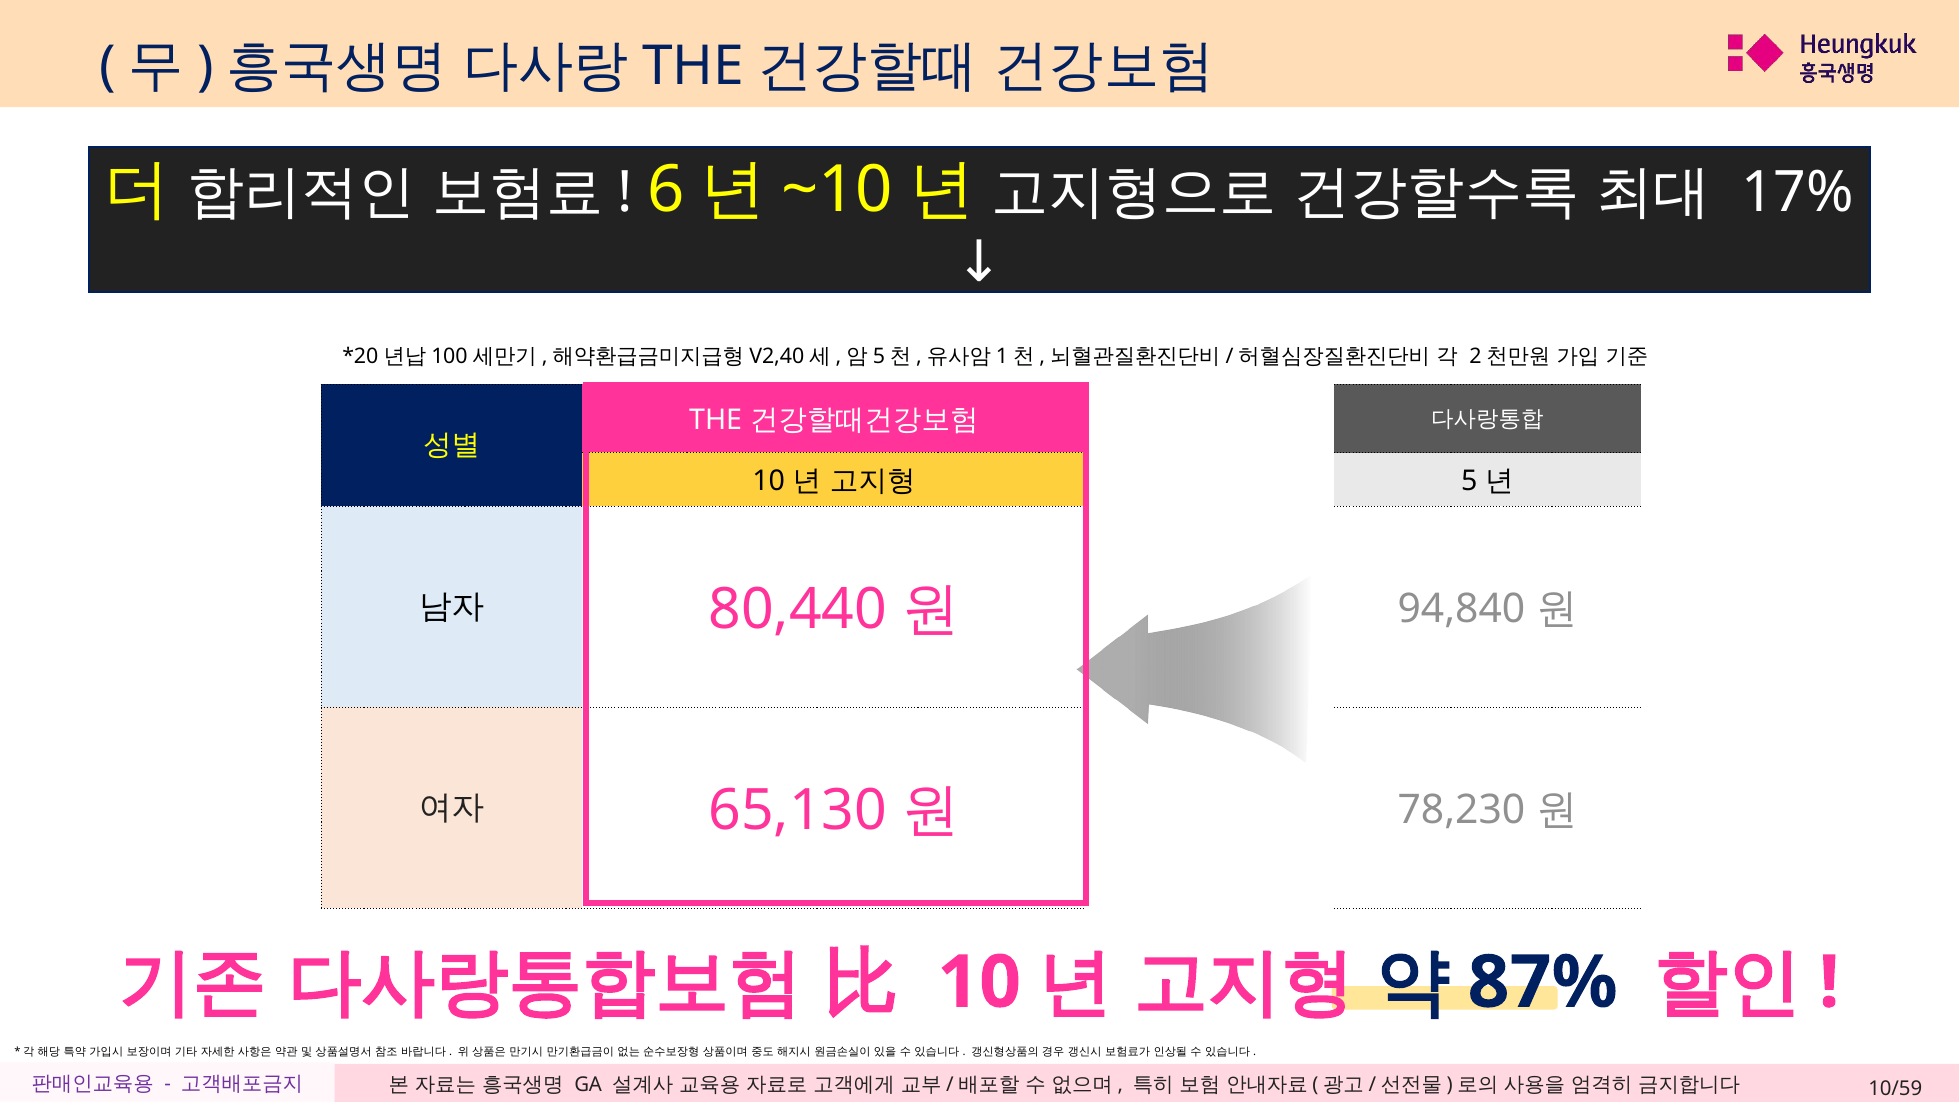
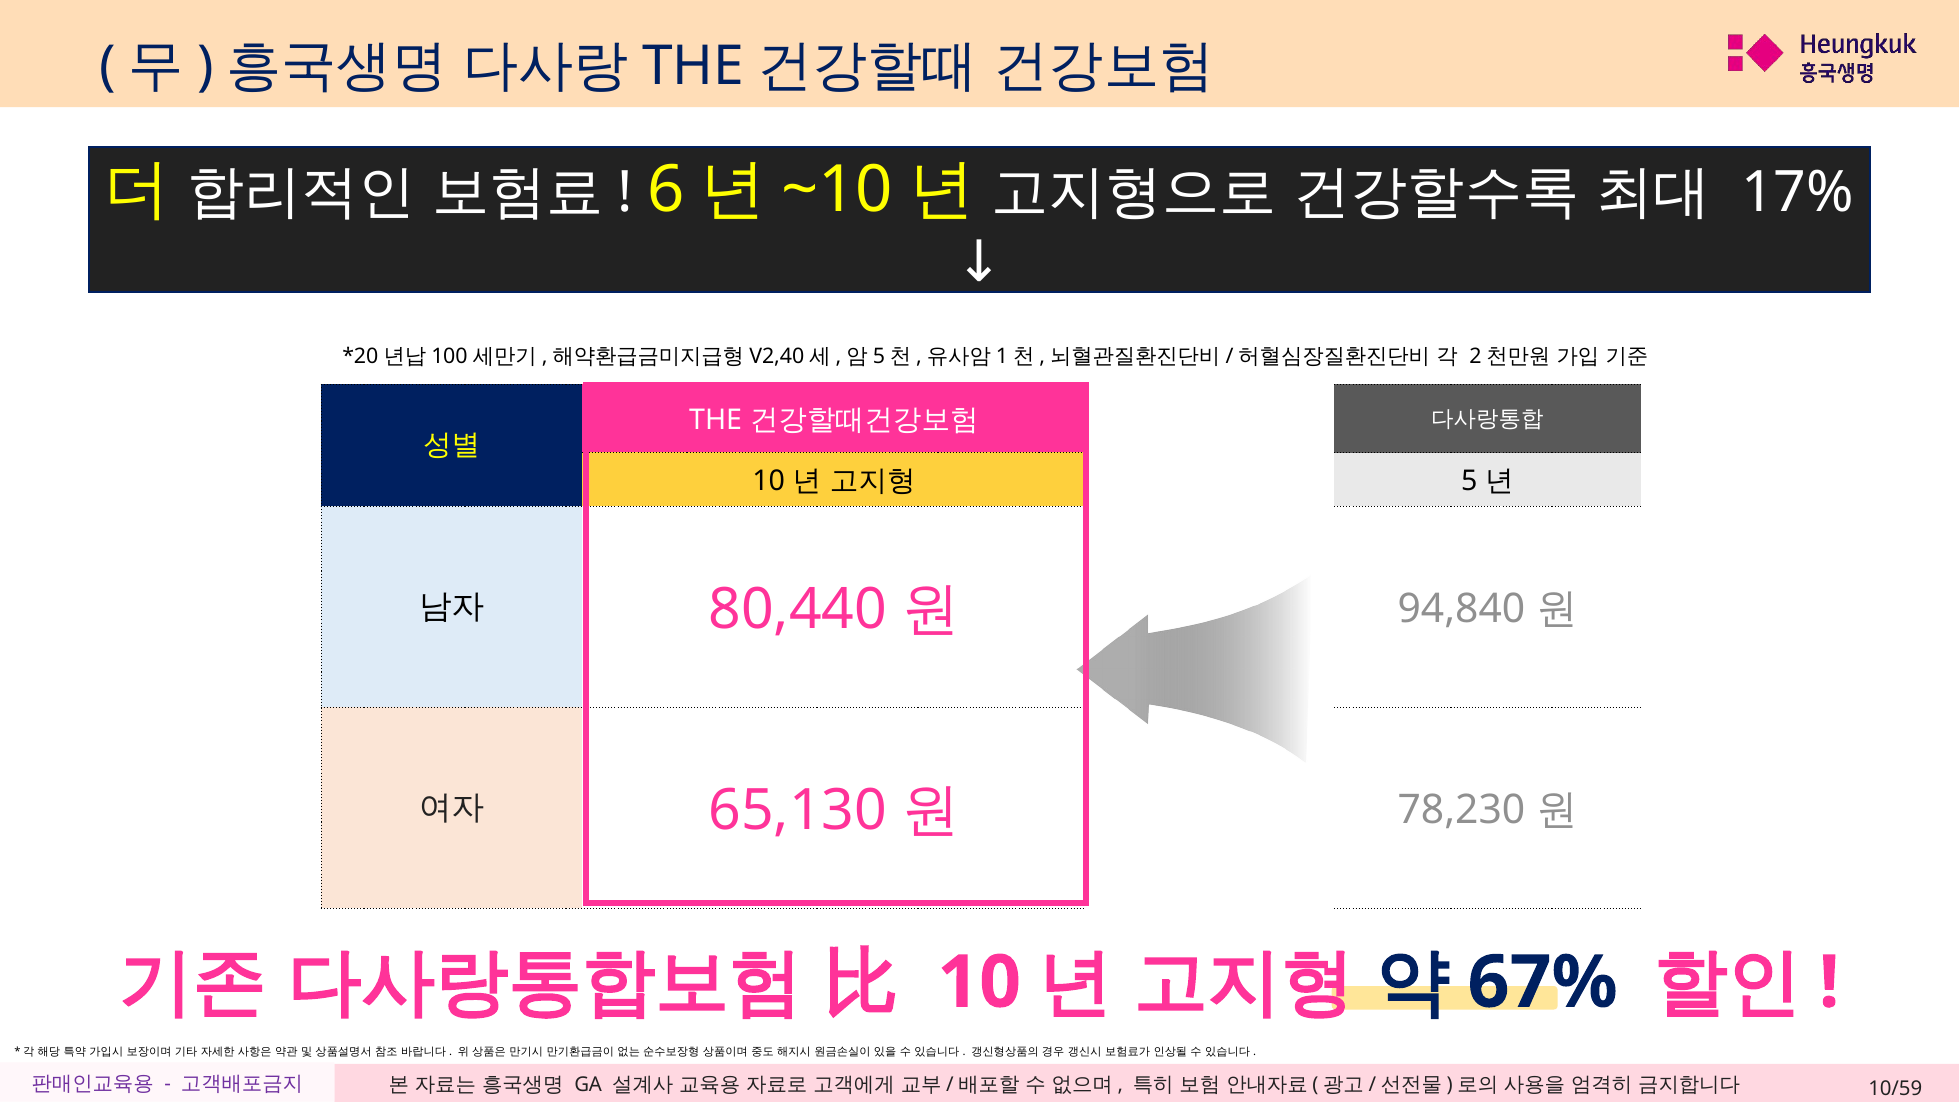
87%: 87% -> 67%
